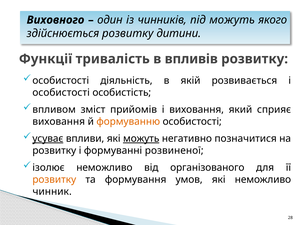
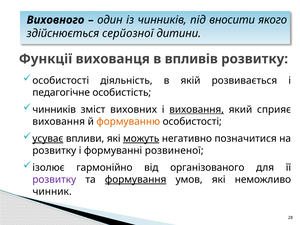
під можуть: можуть -> вносити
здійснюється розвитку: розвитку -> серйозної
тривалість: тривалість -> вихованця
особистості at (61, 93): особистості -> педагогічне
впливом at (54, 110): впливом -> чинників
прийомів: прийомів -> виховних
виховання at (197, 110) underline: none -> present
ізолює неможливо: неможливо -> гармонійно
розвитку at (54, 180) colour: orange -> purple
формування underline: none -> present
